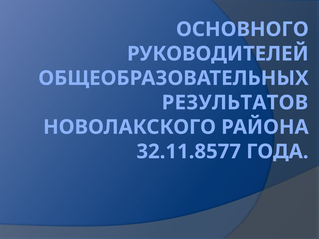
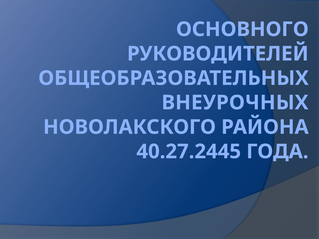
РЕЗУЛЬТАТОВ: РЕЗУЛЬТАТОВ -> ВНЕУРОЧНЫХ
32.11.8577: 32.11.8577 -> 40.27.2445
